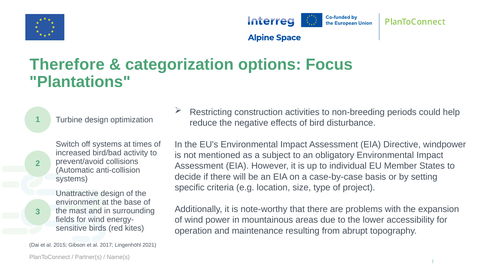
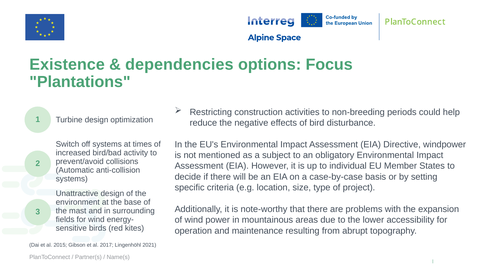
Therefore: Therefore -> Existence
categorization: categorization -> dependencies
